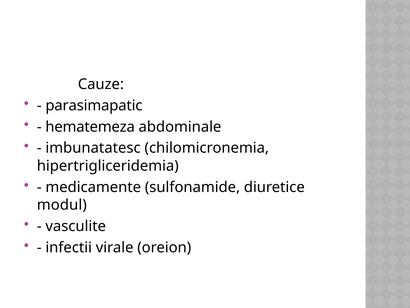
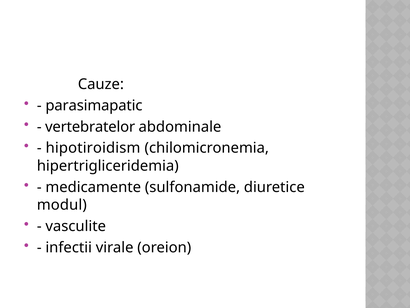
hematemeza: hematemeza -> vertebratelor
imbunatatesc: imbunatatesc -> hipotiroidism
